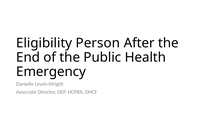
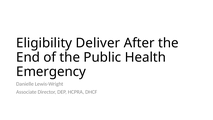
Person: Person -> Deliver
